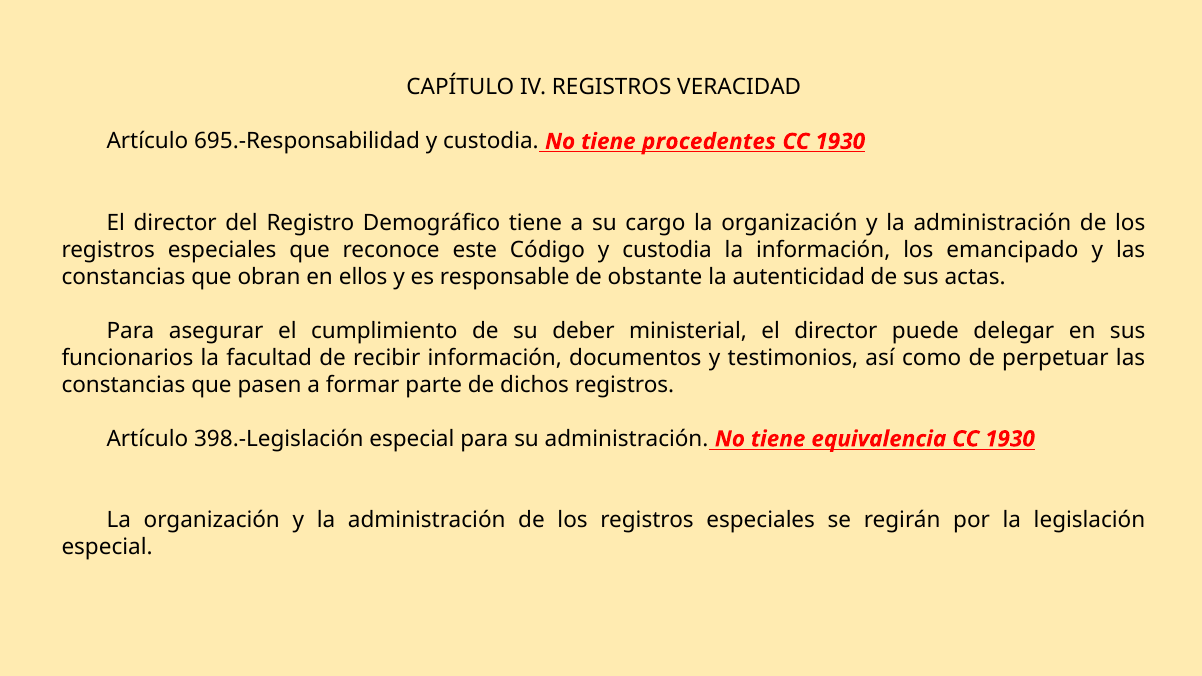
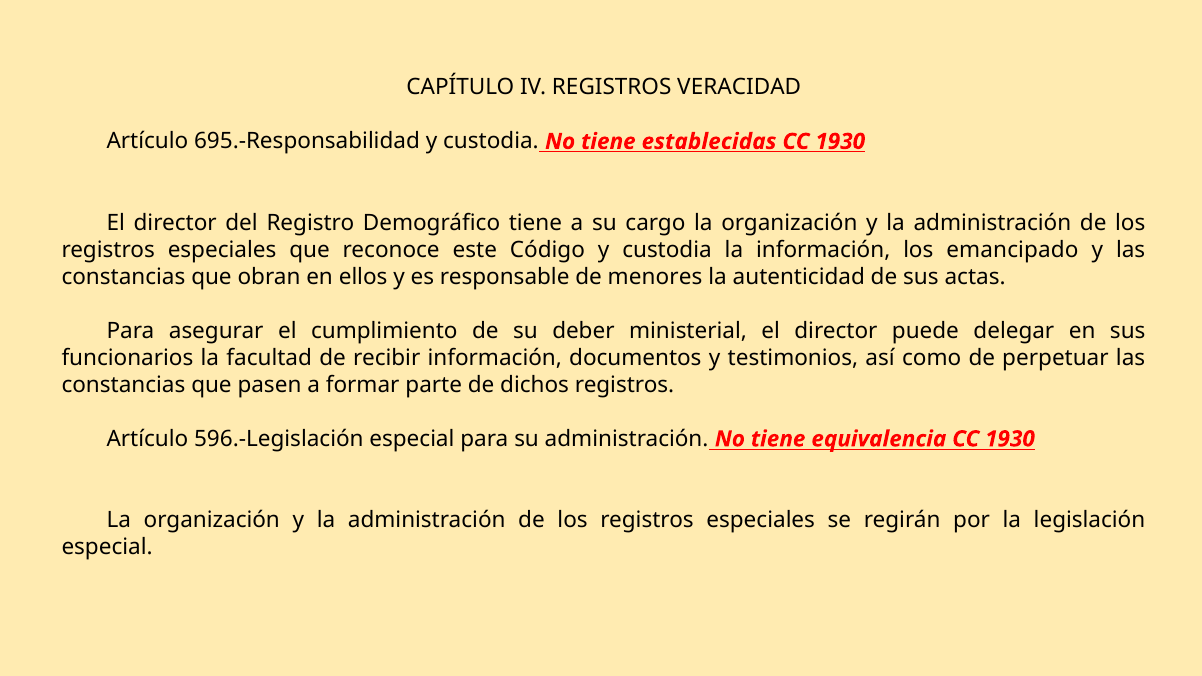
procedentes: procedentes -> establecidas
obstante: obstante -> menores
398.-Legislación: 398.-Legislación -> 596.-Legislación
